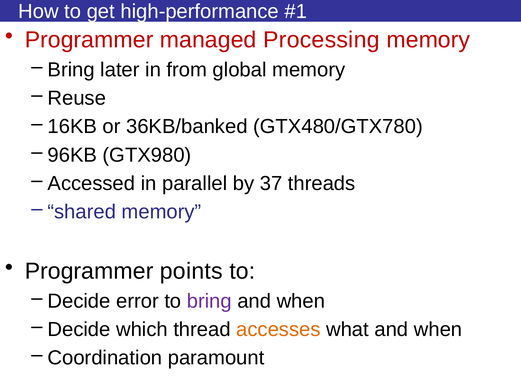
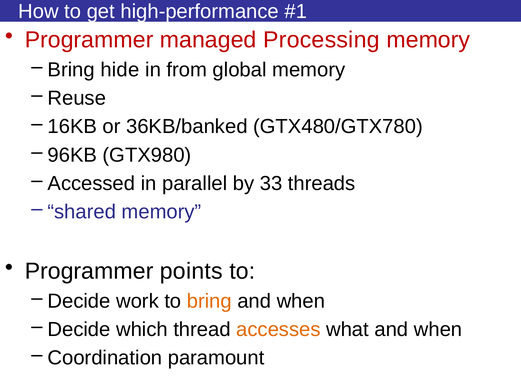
later: later -> hide
37: 37 -> 33
error: error -> work
bring at (209, 301) colour: purple -> orange
